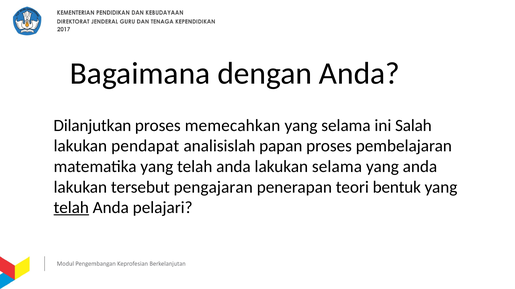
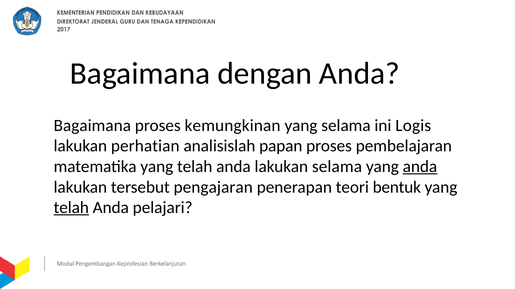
Dilanjutkan at (92, 126): Dilanjutkan -> Bagaimana
memecahkan: memecahkan -> kemungkinan
Salah: Salah -> Logis
pendapat: pendapat -> perhatian
anda at (420, 167) underline: none -> present
